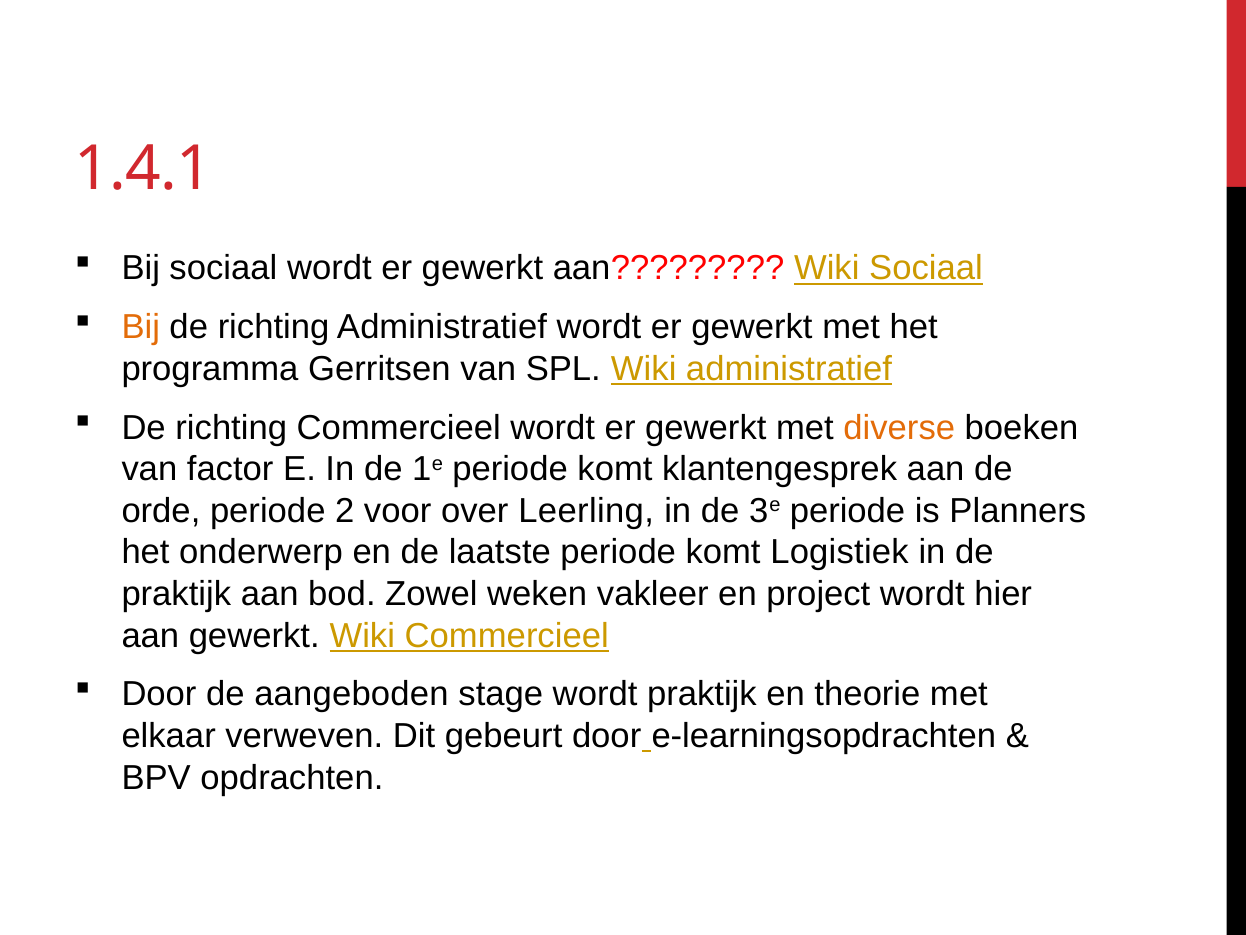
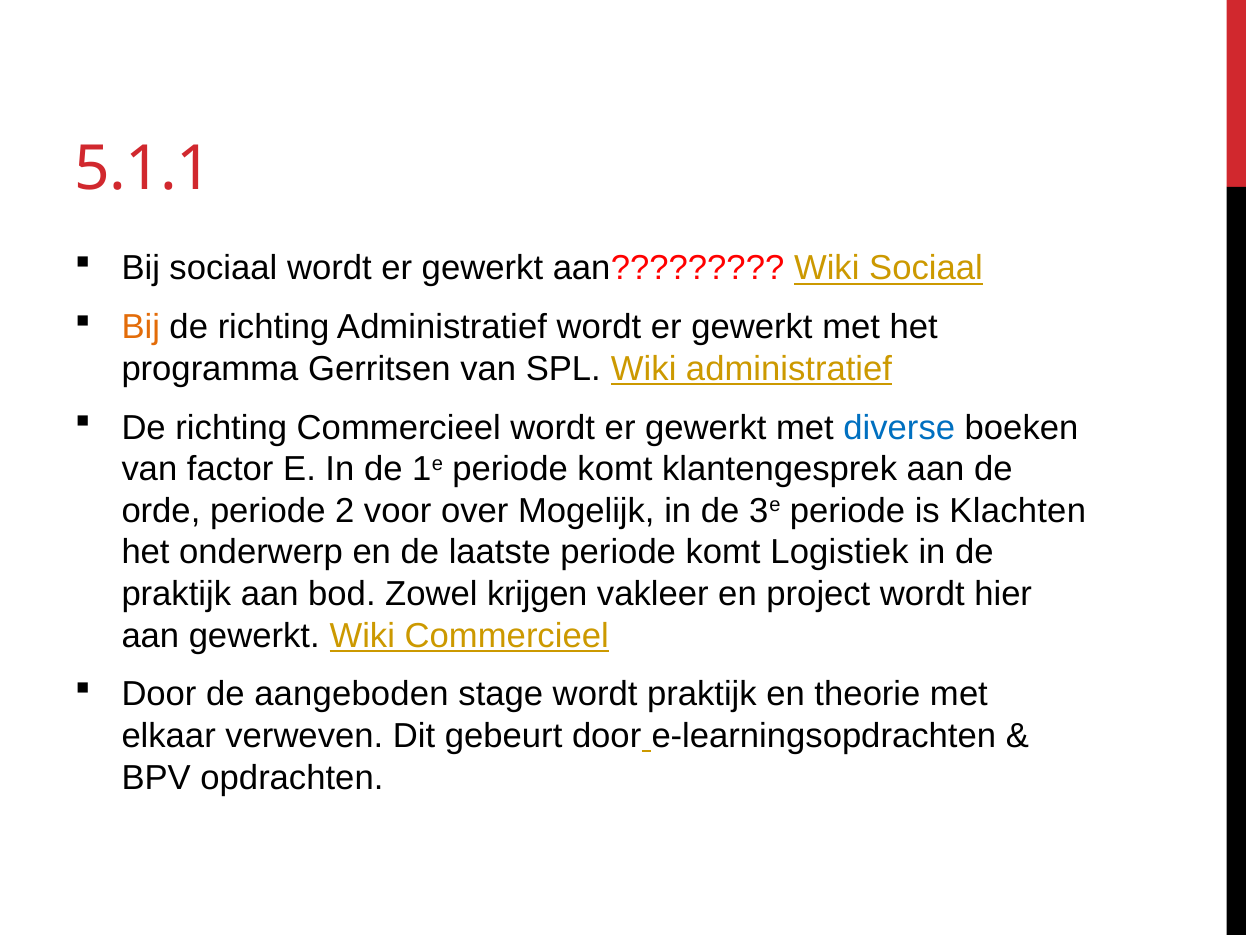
1.4.1: 1.4.1 -> 5.1.1
diverse colour: orange -> blue
Leerling: Leerling -> Mogelijk
Planners: Planners -> Klachten
weken: weken -> krijgen
